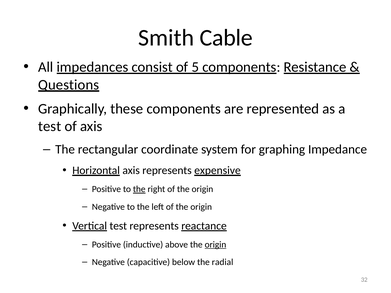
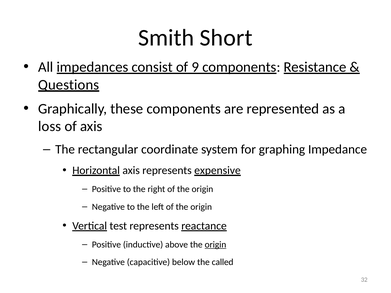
Cable: Cable -> Short
5: 5 -> 9
test at (50, 127): test -> loss
the at (139, 189) underline: present -> none
radial: radial -> called
